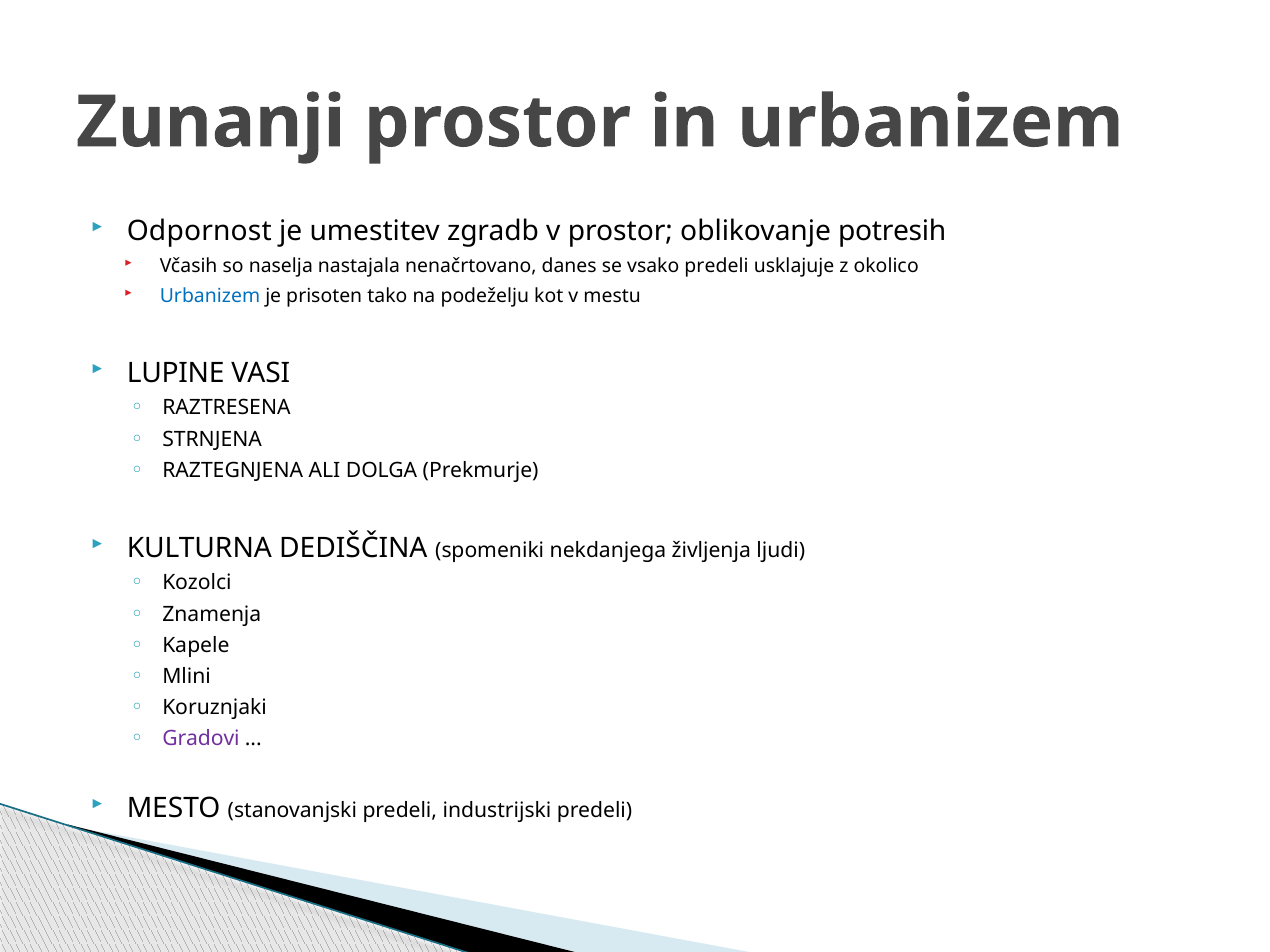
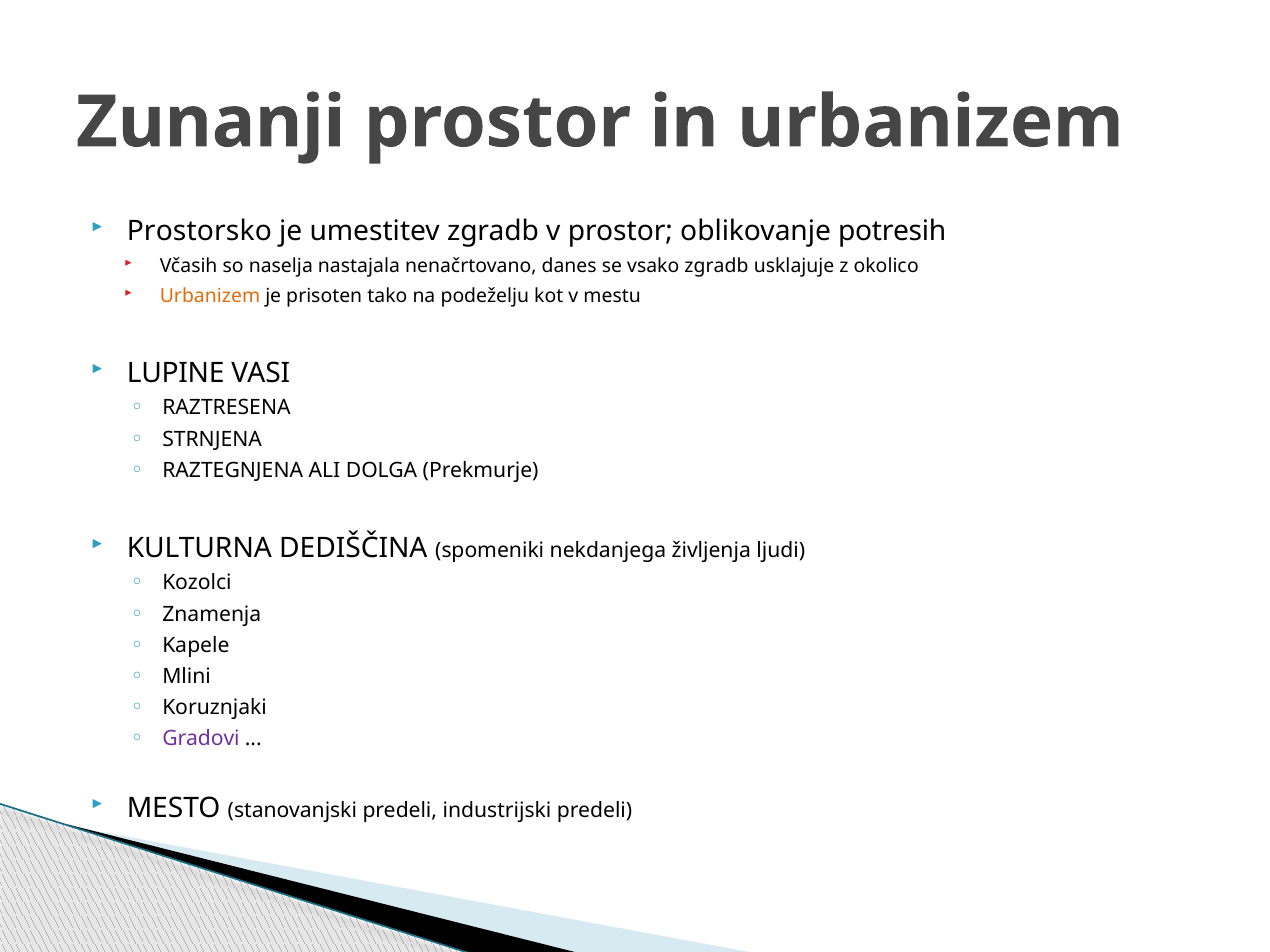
Odpornost: Odpornost -> Prostorsko
vsako predeli: predeli -> zgradb
Urbanizem at (210, 296) colour: blue -> orange
